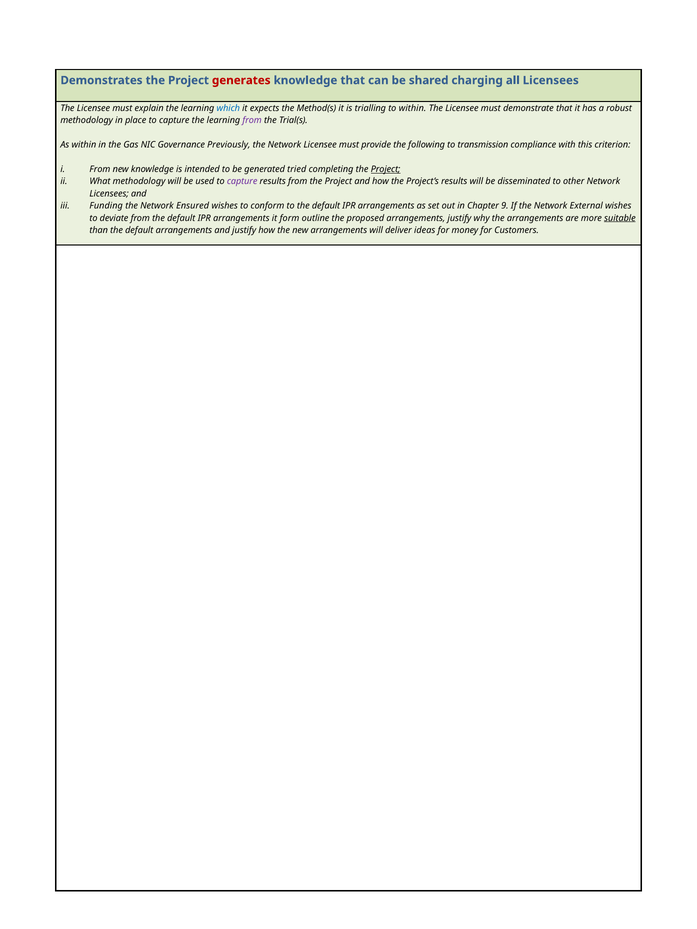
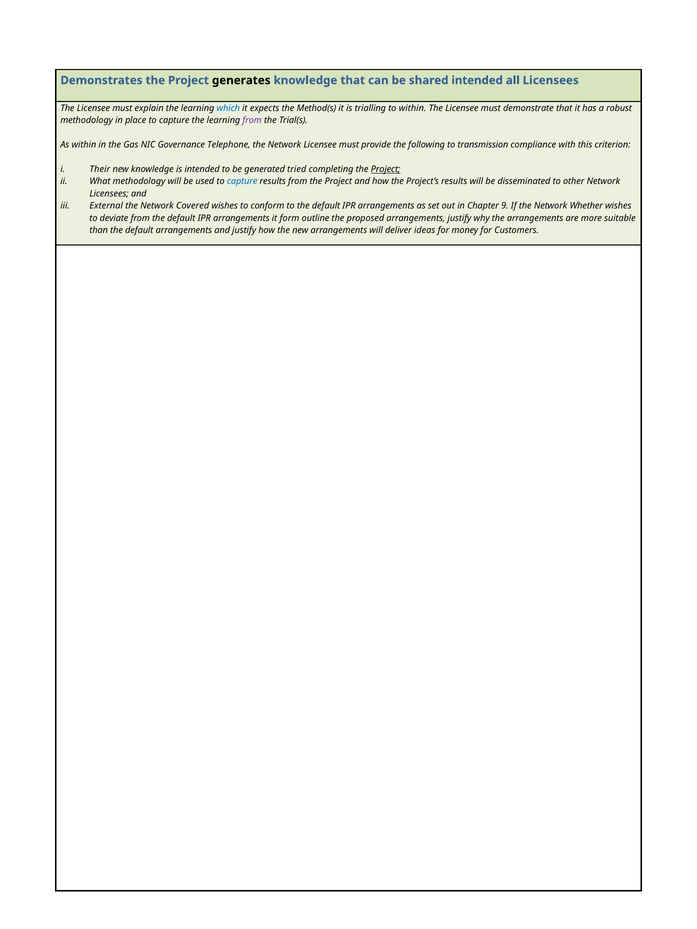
generates colour: red -> black
shared charging: charging -> intended
Previously: Previously -> Telephone
From at (100, 169): From -> Their
capture at (242, 181) colour: purple -> blue
Funding: Funding -> External
Ensured: Ensured -> Covered
External: External -> Whether
suitable underline: present -> none
